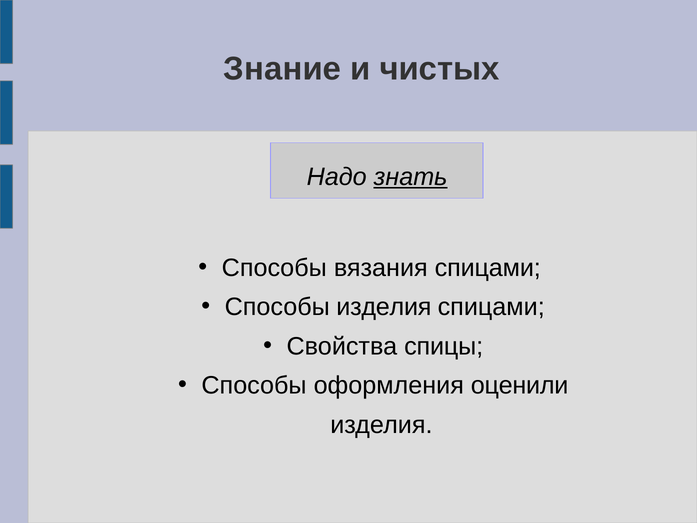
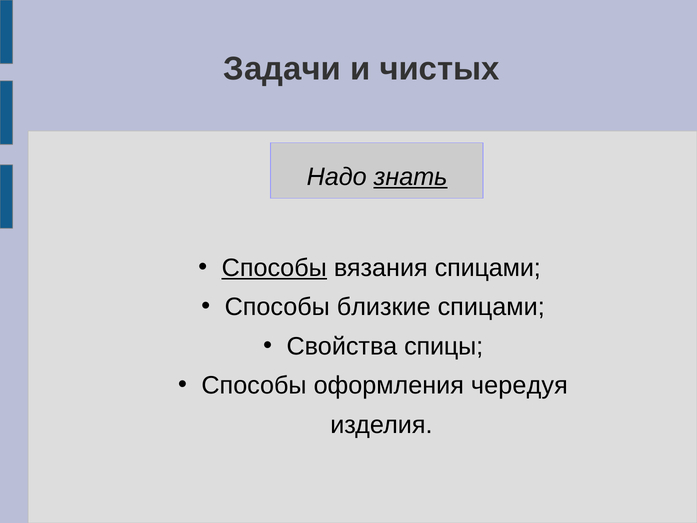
Знание: Знание -> Задачи
Способы at (274, 268) underline: none -> present
Способы изделия: изделия -> близкие
оценили: оценили -> чередуя
